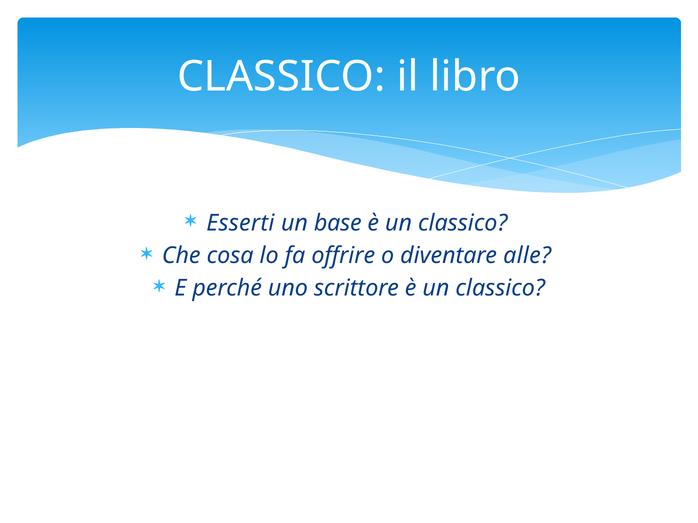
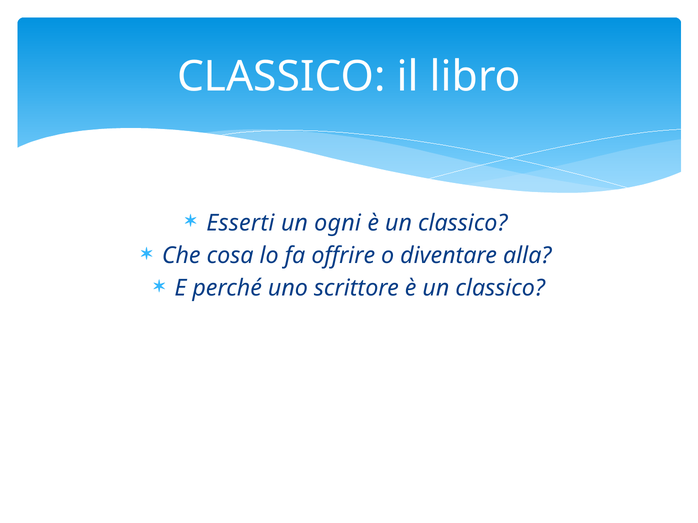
base: base -> ogni
alle: alle -> alla
